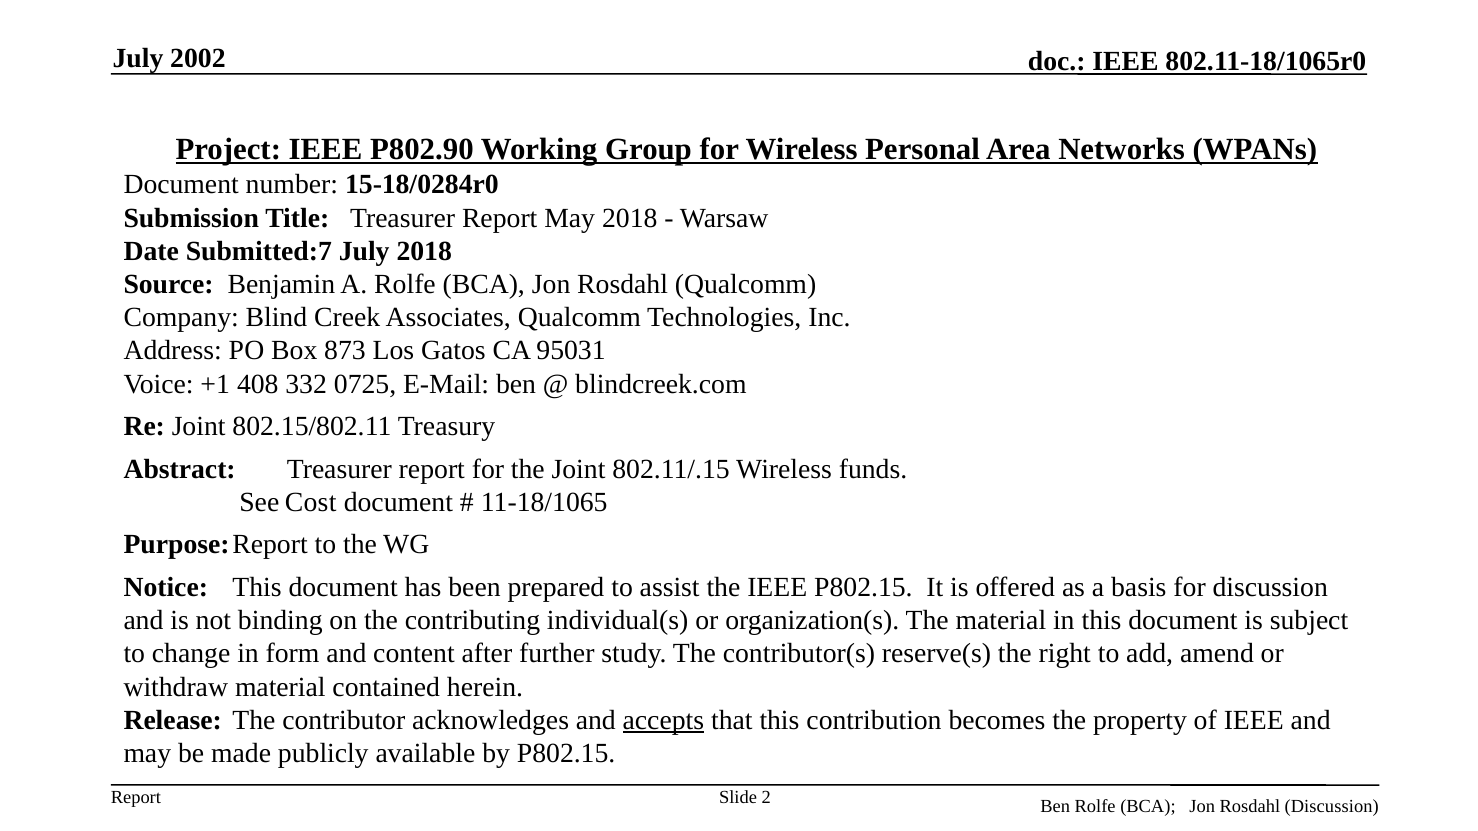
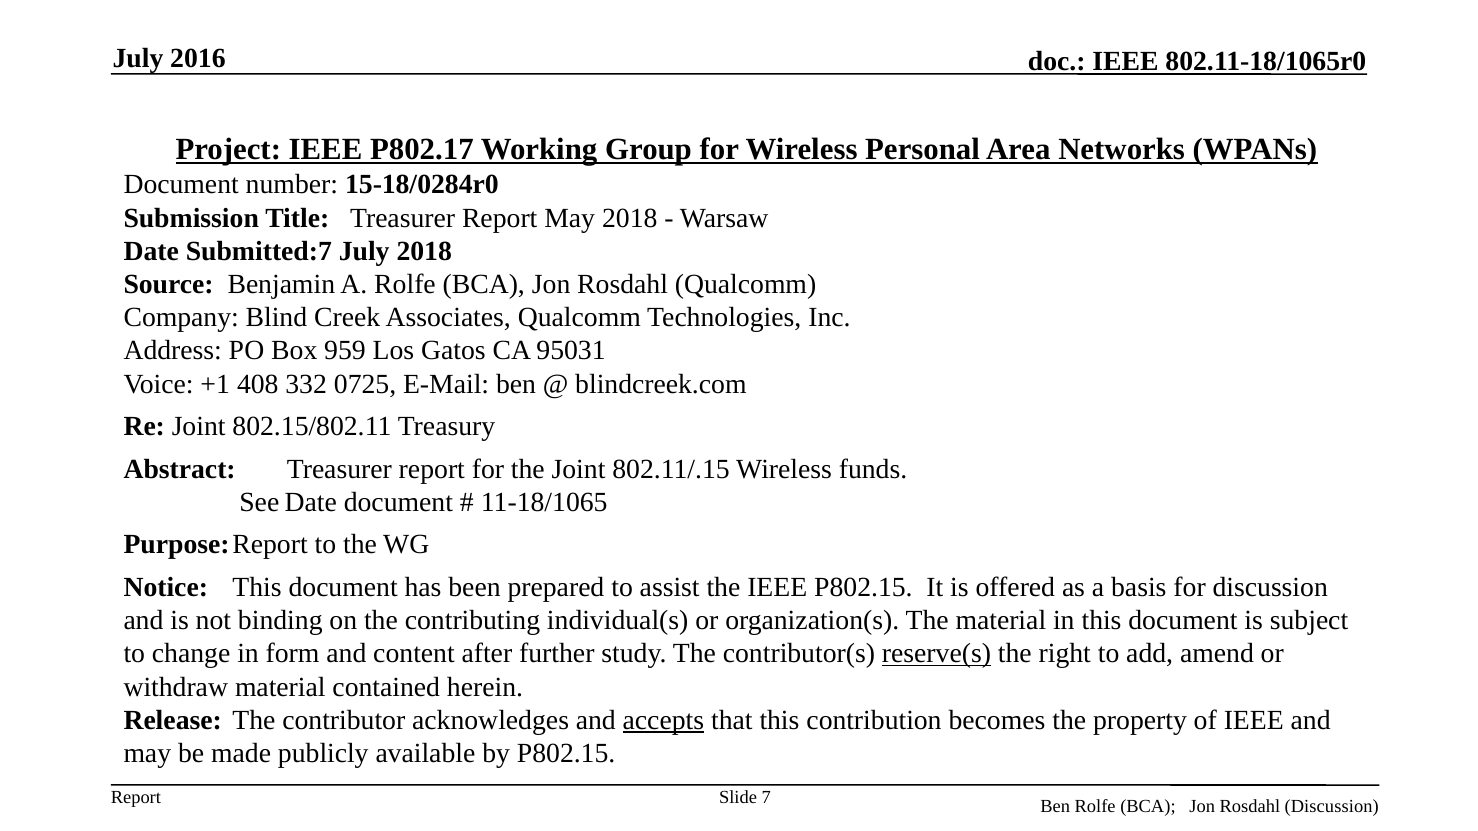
2002: 2002 -> 2016
P802.90: P802.90 -> P802.17
873: 873 -> 959
See Cost: Cost -> Date
reserve(s underline: none -> present
2: 2 -> 7
